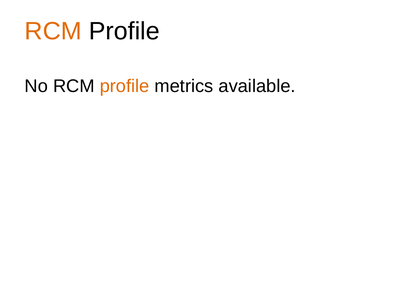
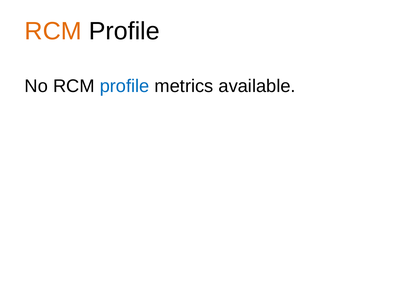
profile at (125, 86) colour: orange -> blue
